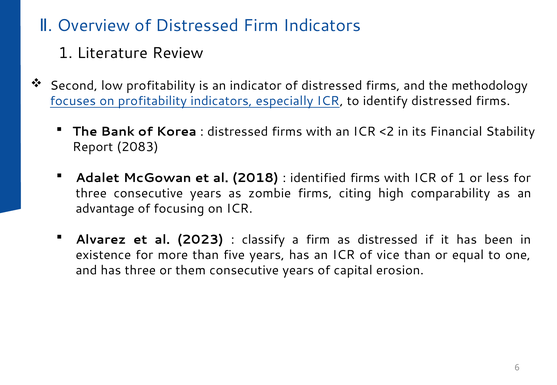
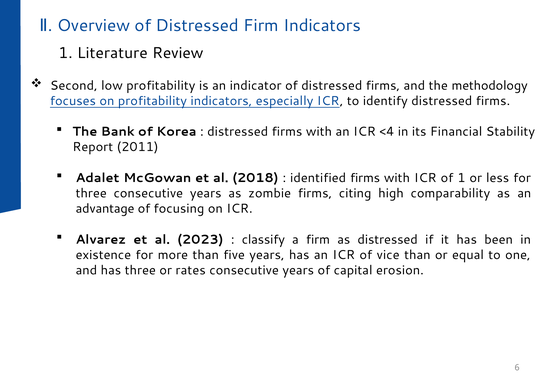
<2: <2 -> <4
2083: 2083 -> 2011
them: them -> rates
